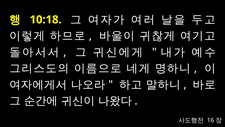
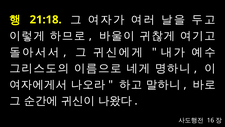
10:18: 10:18 -> 21:18
